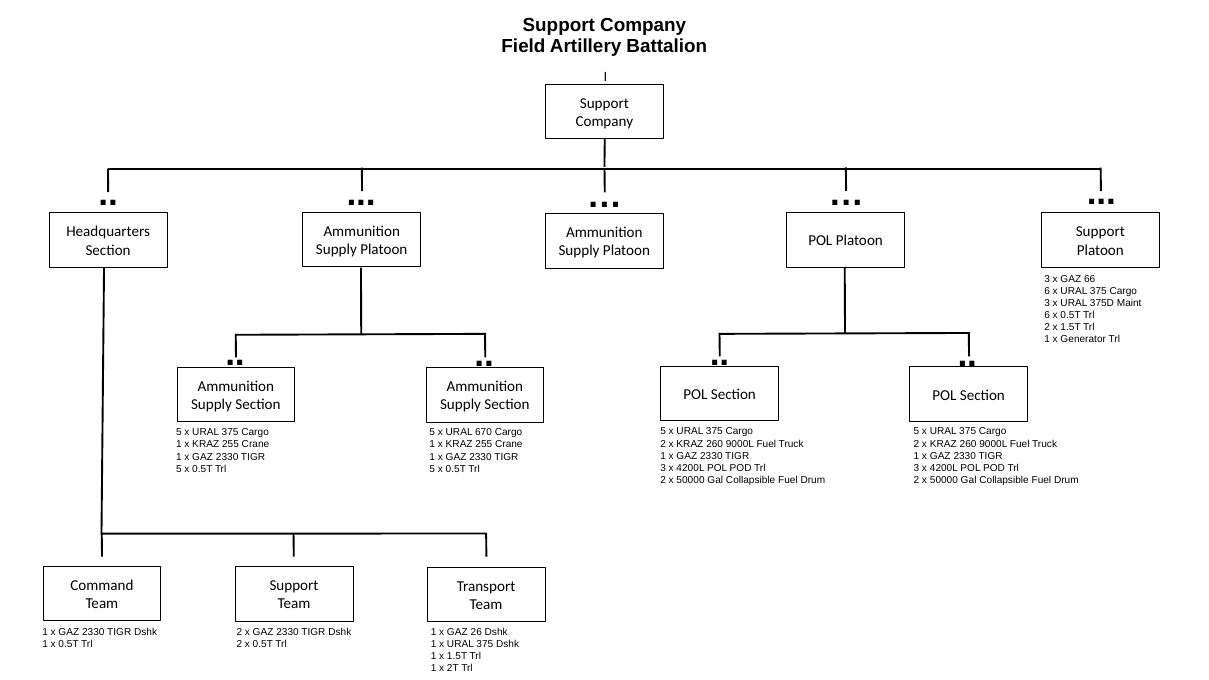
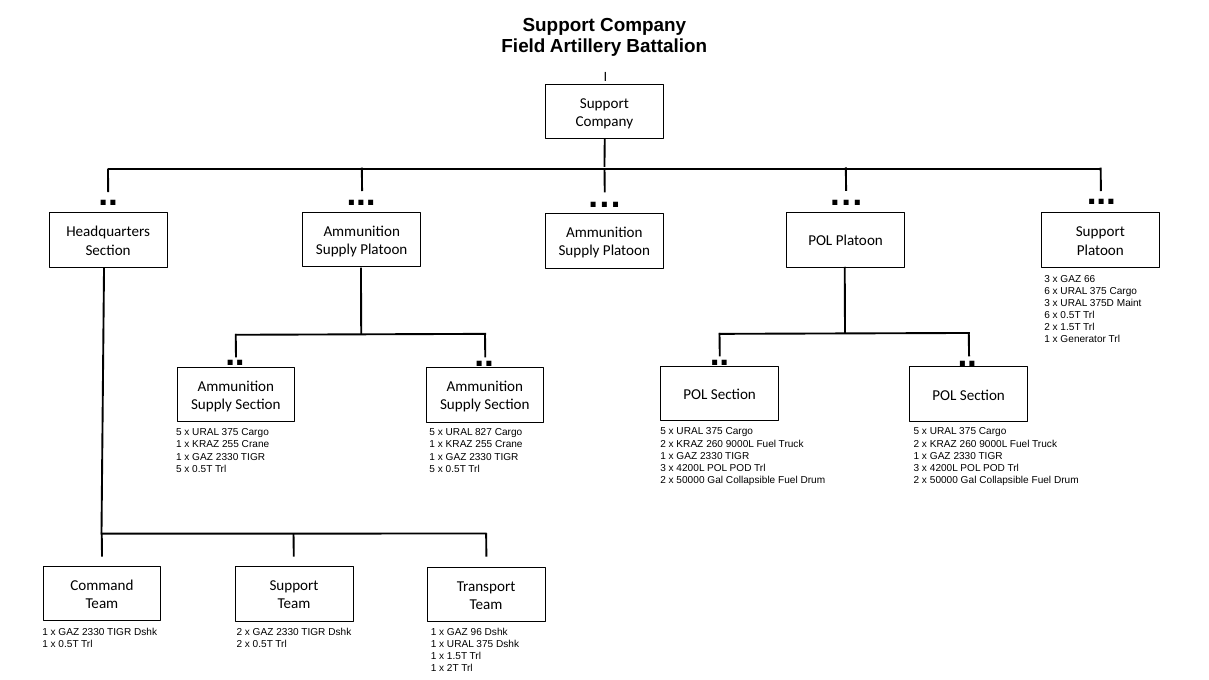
670: 670 -> 827
26: 26 -> 96
